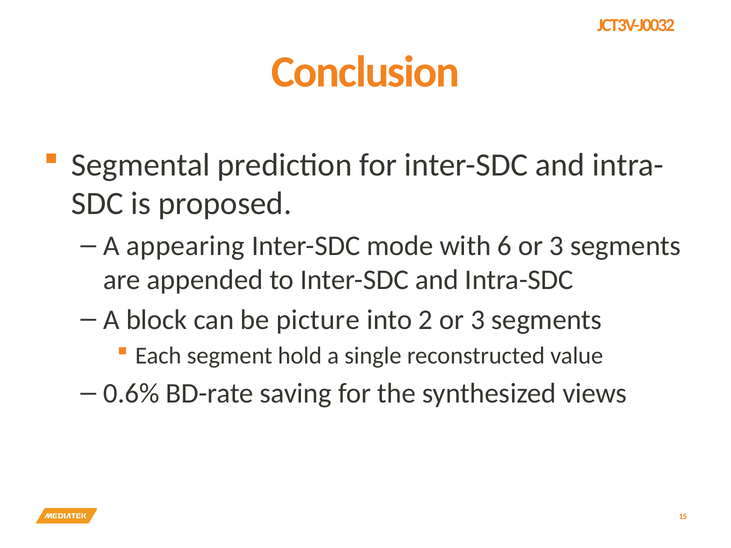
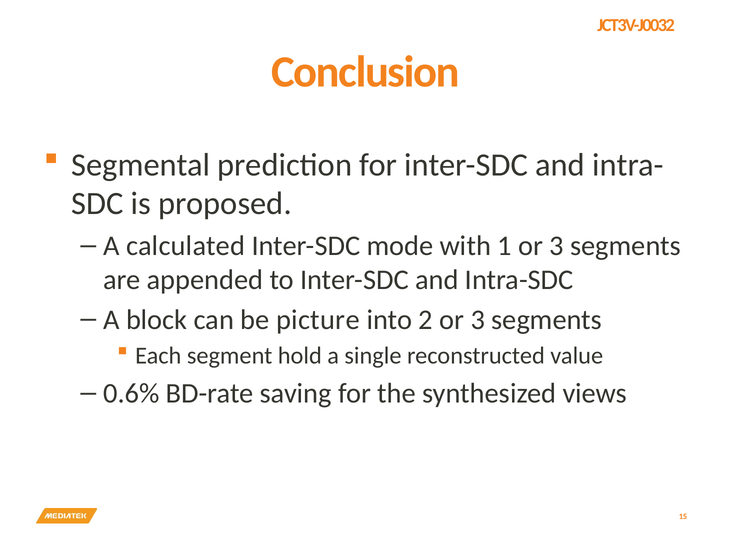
appearing: appearing -> calculated
6: 6 -> 1
